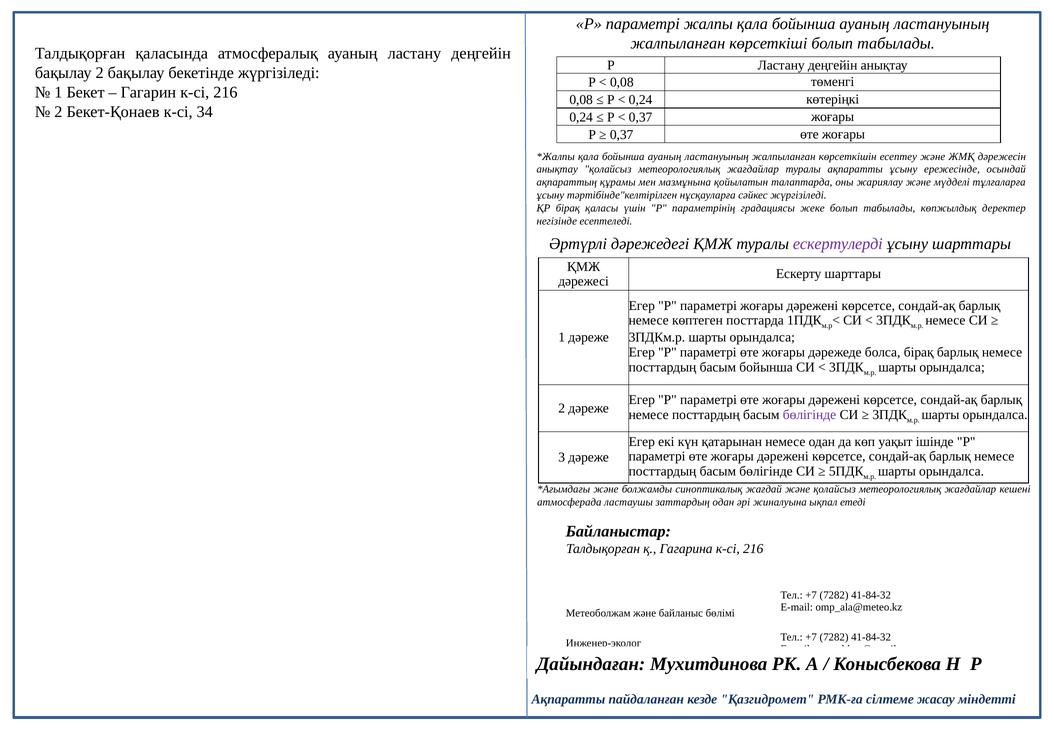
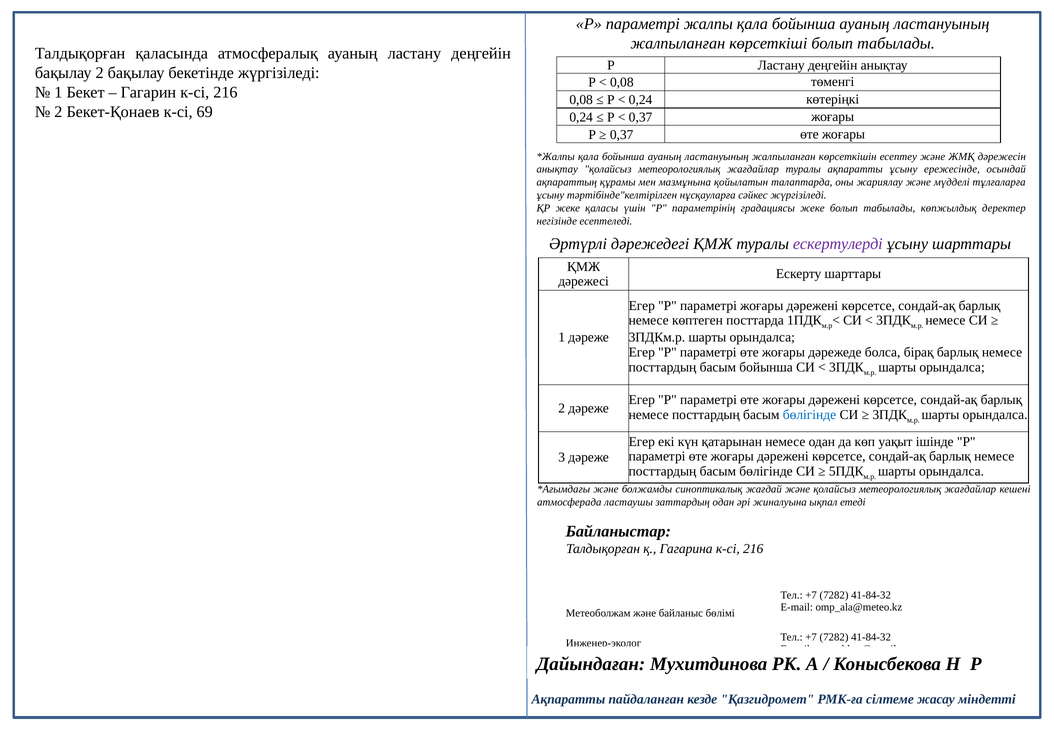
34: 34 -> 69
ҚР бірақ: бірақ -> жеке
бөлігінде at (809, 415) colour: purple -> blue
